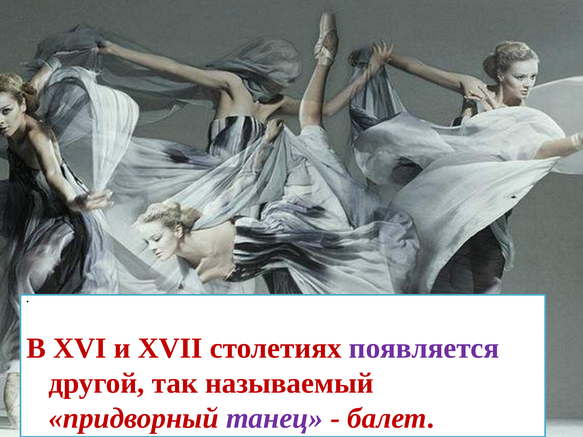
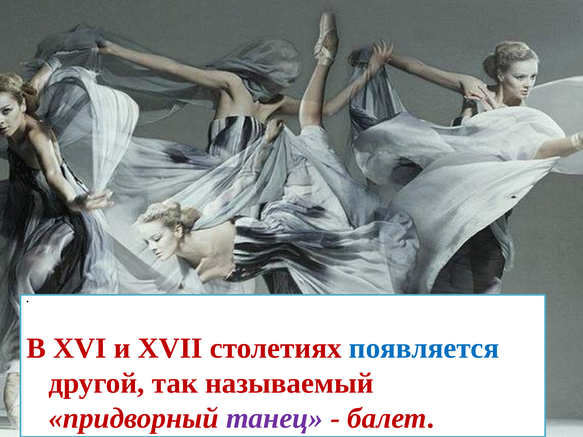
появляется colour: purple -> blue
